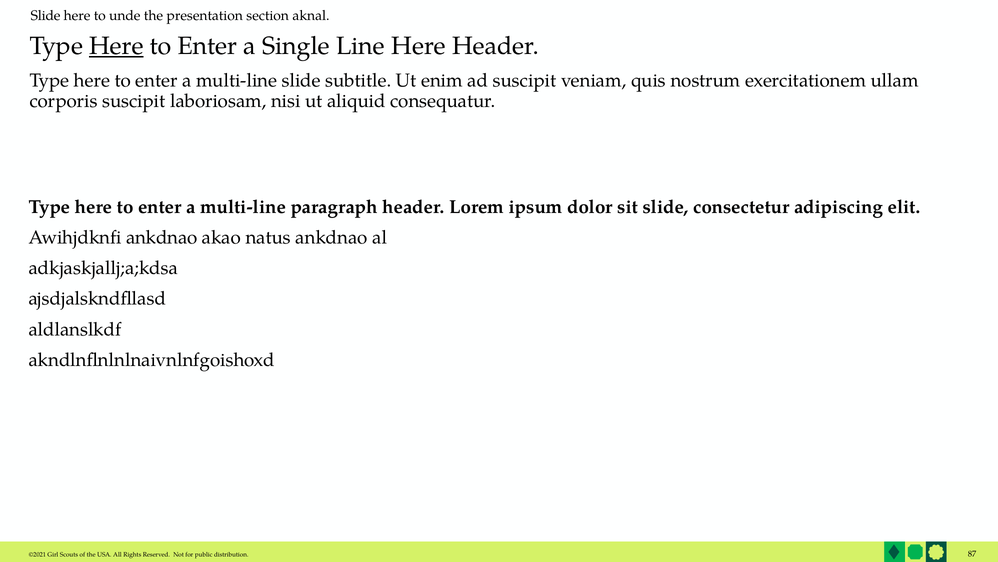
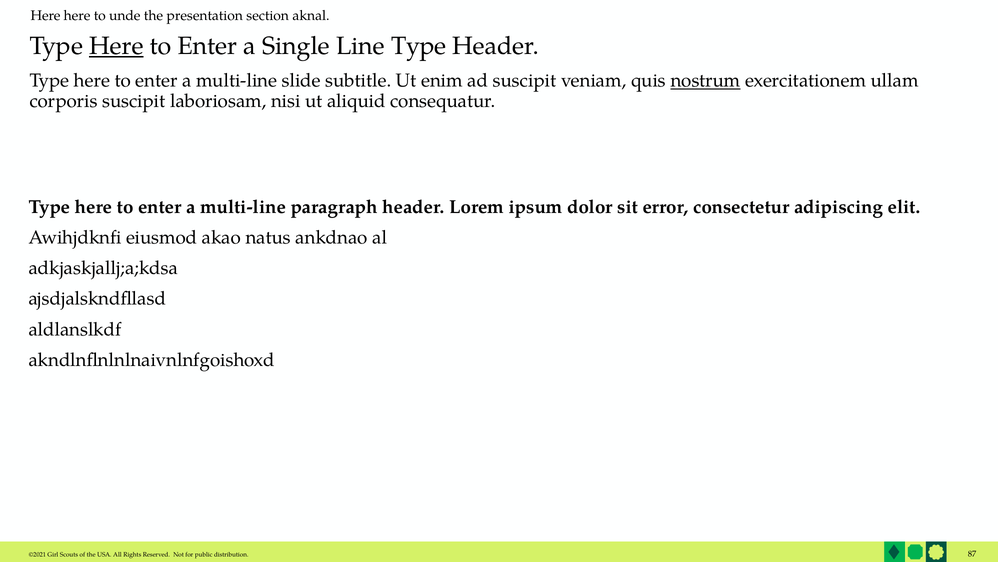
Slide at (46, 16): Slide -> Here
Line Here: Here -> Type
nostrum underline: none -> present
sit slide: slide -> error
Awihjdknfi ankdnao: ankdnao -> eiusmod
